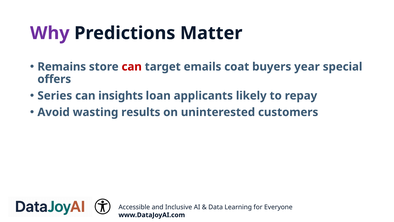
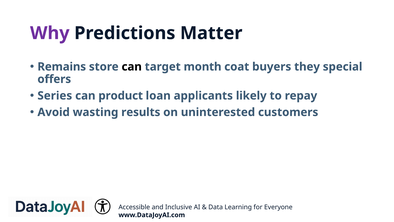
can at (132, 67) colour: red -> black
emails: emails -> month
year: year -> they
insights: insights -> product
